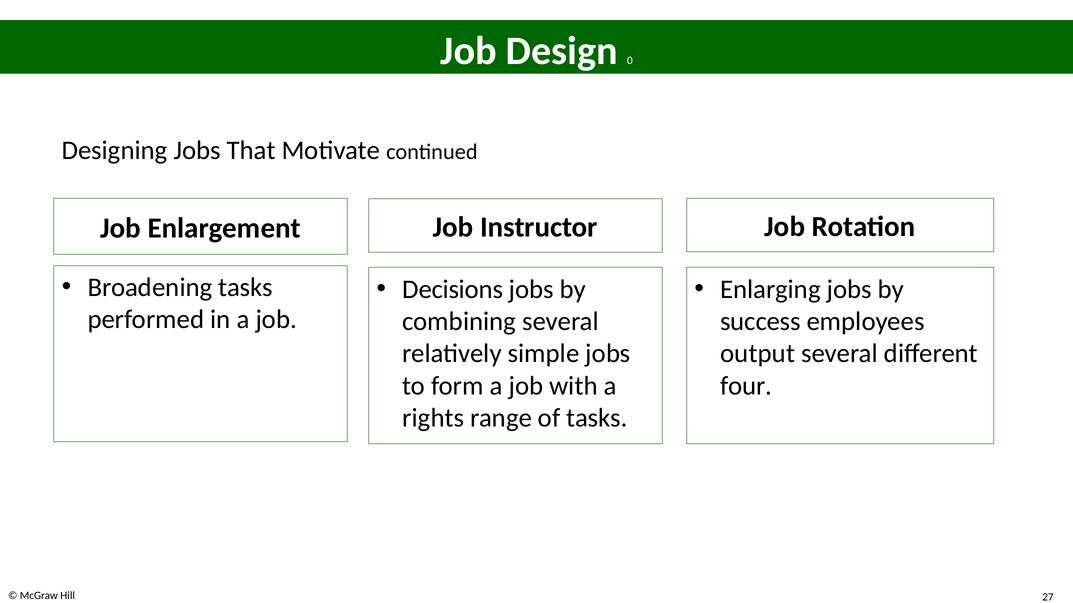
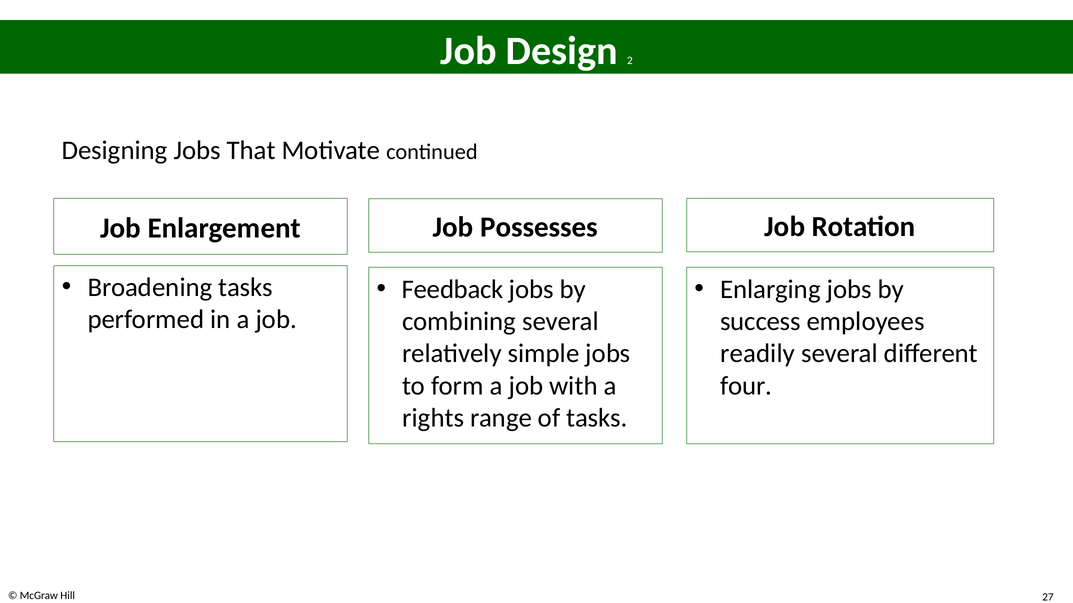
0: 0 -> 2
Instructor: Instructor -> Possesses
Decisions: Decisions -> Feedback
output: output -> readily
